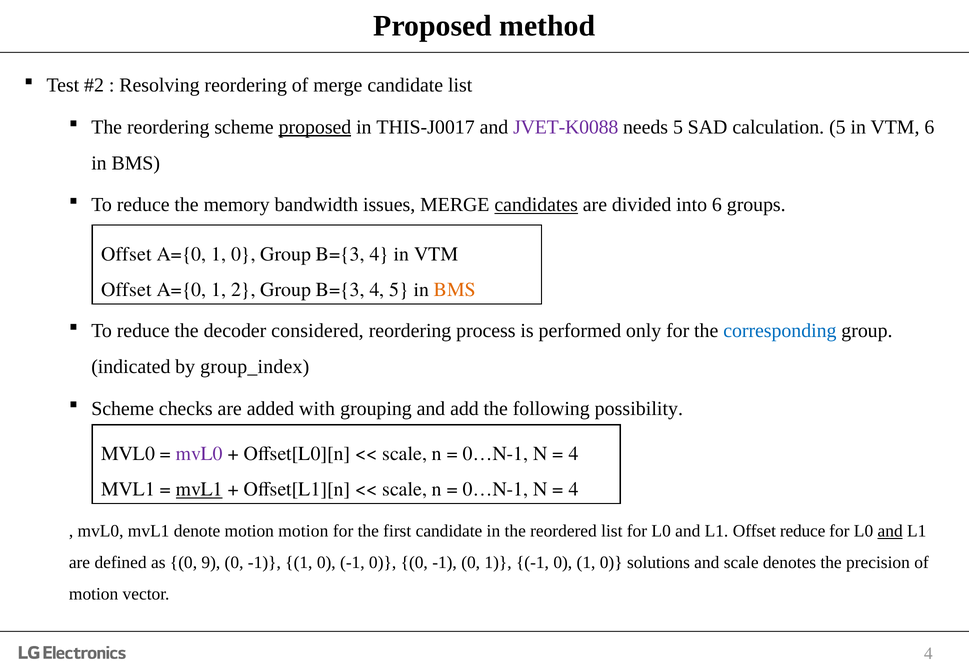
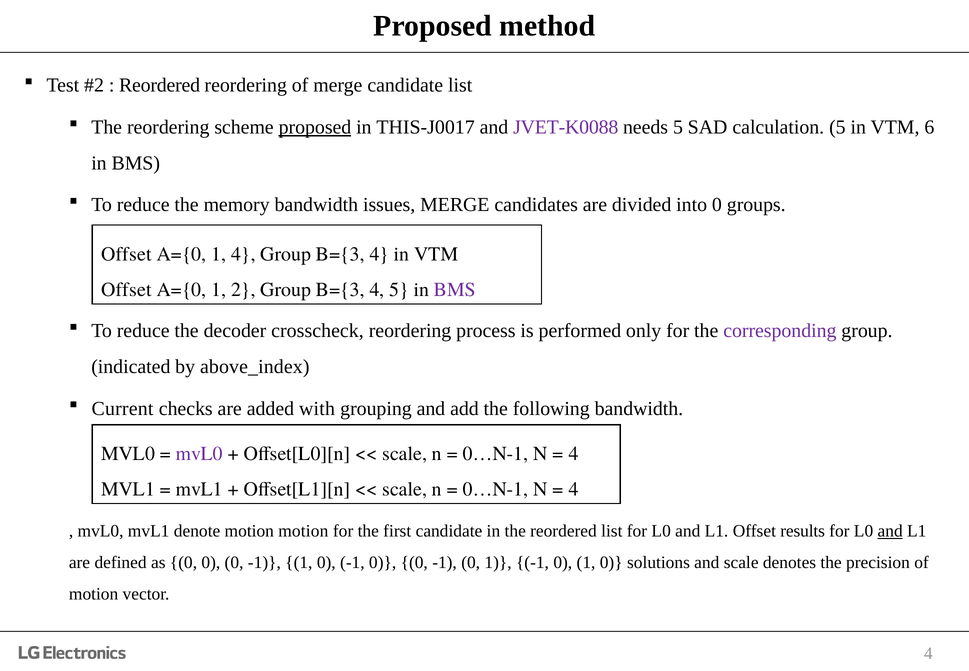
Resolving at (159, 85): Resolving -> Reordered
candidates underline: present -> none
into 6: 6 -> 0
A={0 1 0: 0 -> 4
BMS at (455, 290) colour: orange -> purple
considered: considered -> crosscheck
corresponding colour: blue -> purple
group_index: group_index -> above_index
Scheme at (123, 408): Scheme -> Current
following possibility: possibility -> bandwidth
mvL1 at (199, 489) underline: present -> none
Offset reduce: reduce -> results
as 0 9: 9 -> 0
